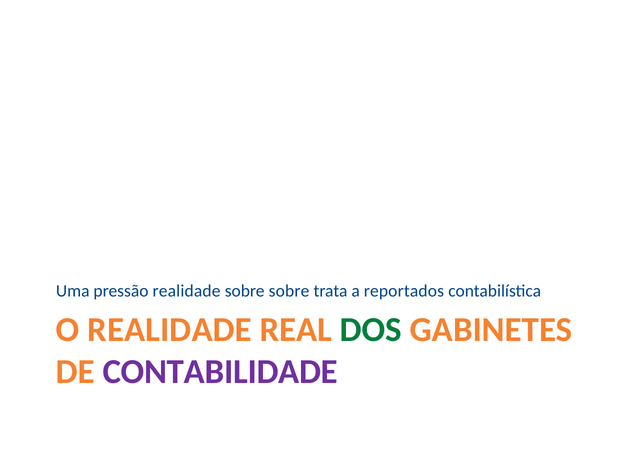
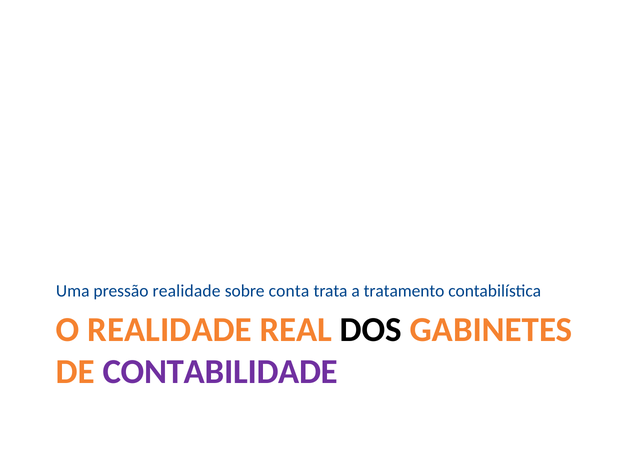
sobre sobre: sobre -> conta
reportados: reportados -> tratamento
DOS colour: green -> black
